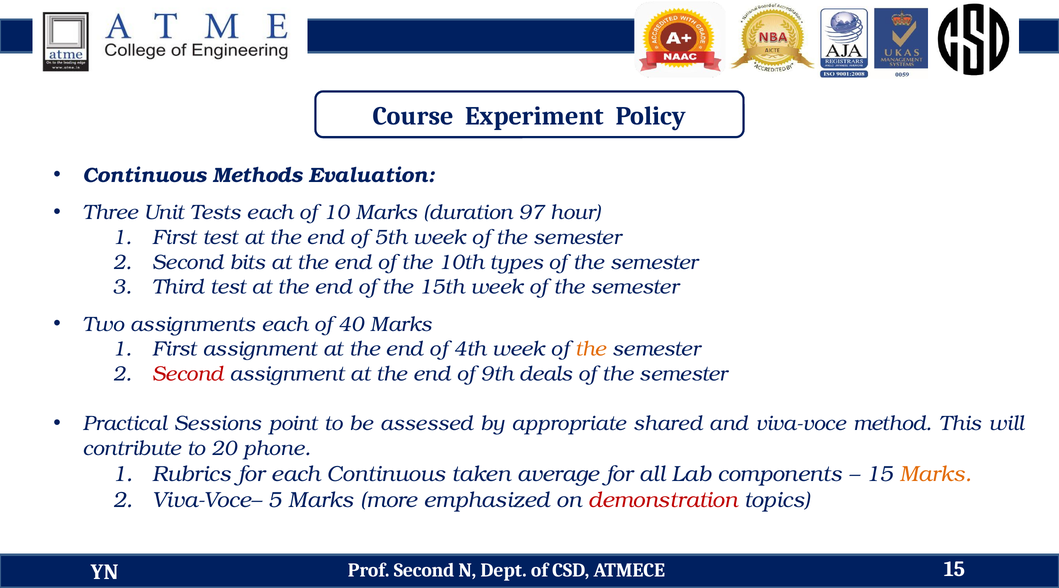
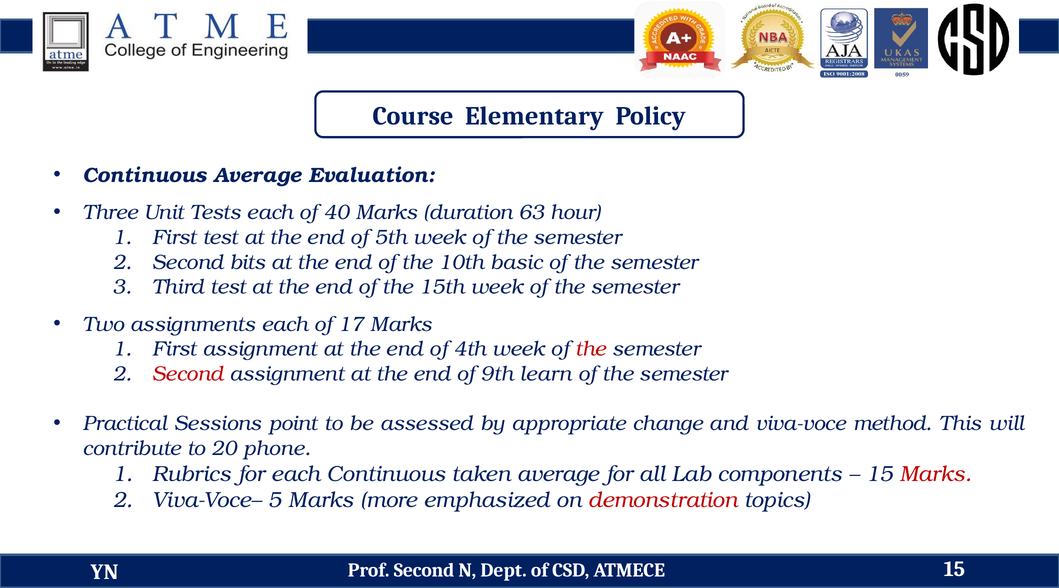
Experiment: Experiment -> Elementary
Continuous Methods: Methods -> Average
10: 10 -> 40
97: 97 -> 63
types: types -> basic
40: 40 -> 17
the at (591, 349) colour: orange -> red
deals: deals -> learn
shared: shared -> change
Marks at (936, 474) colour: orange -> red
